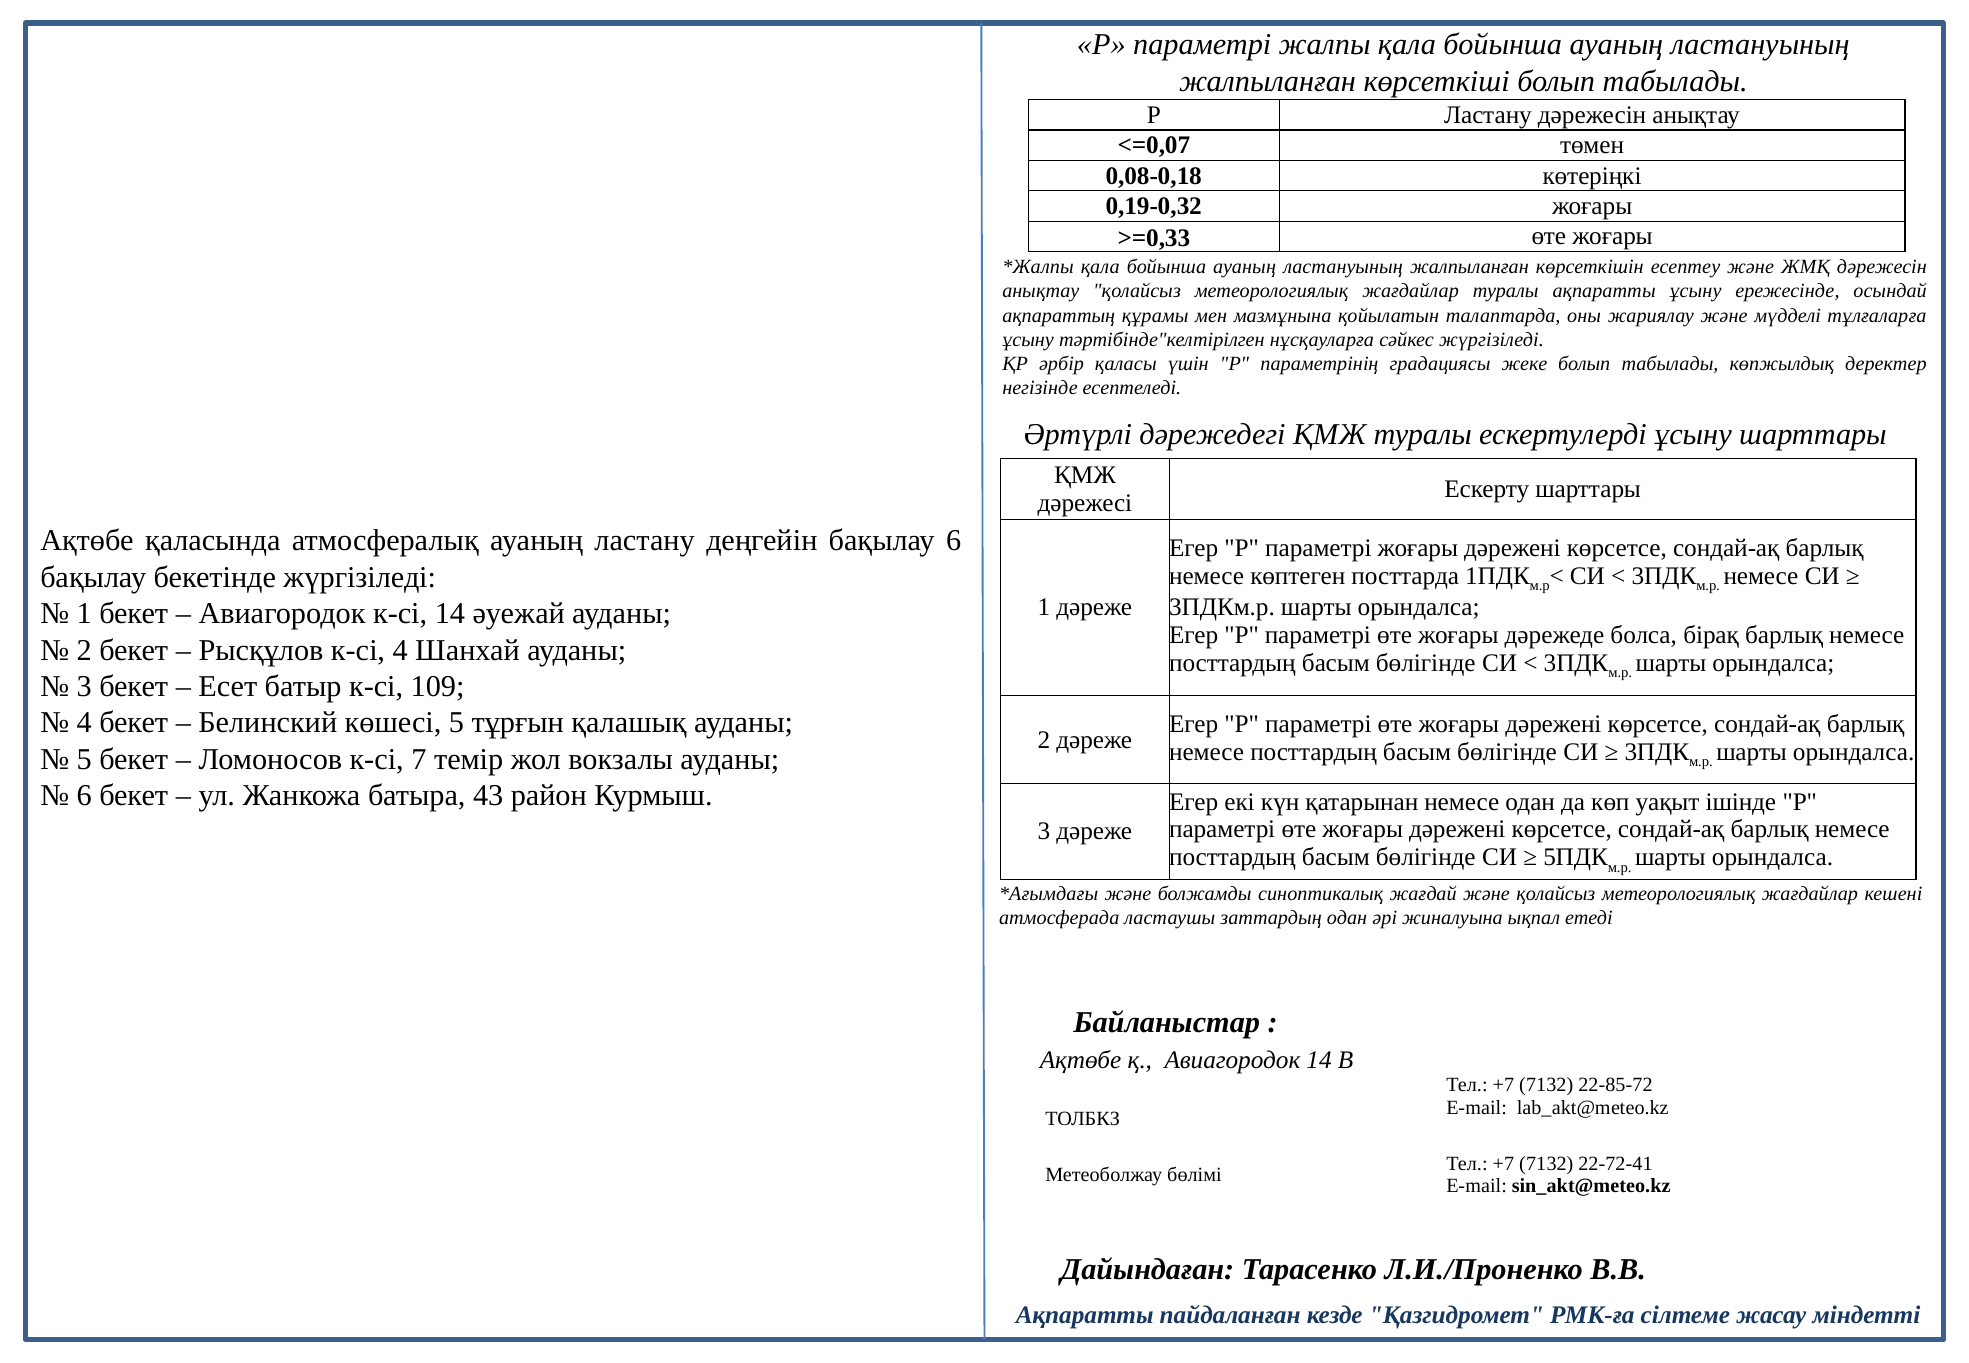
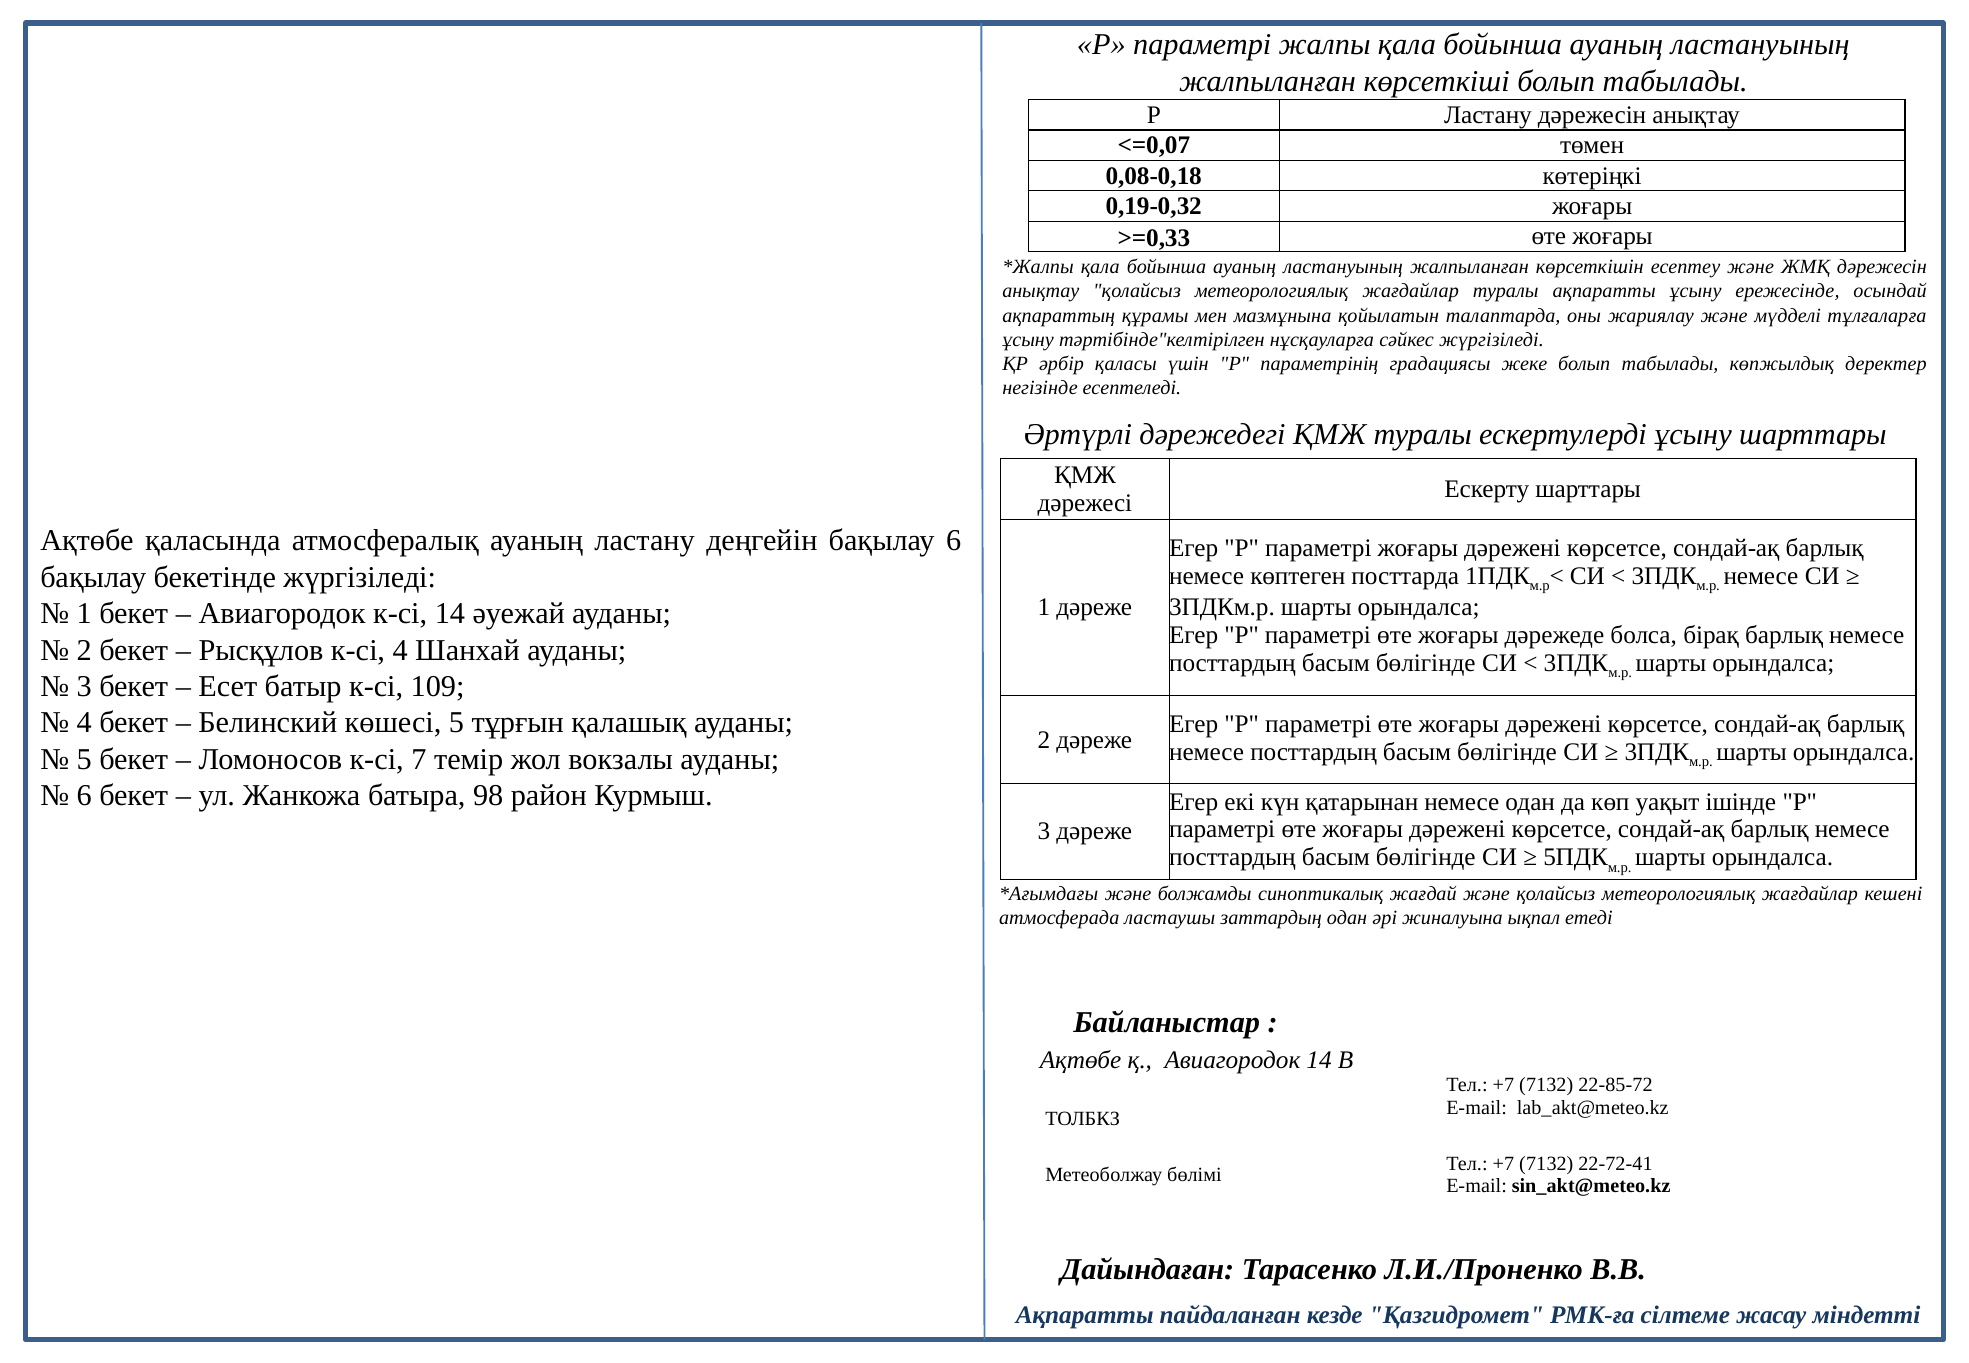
43: 43 -> 98
